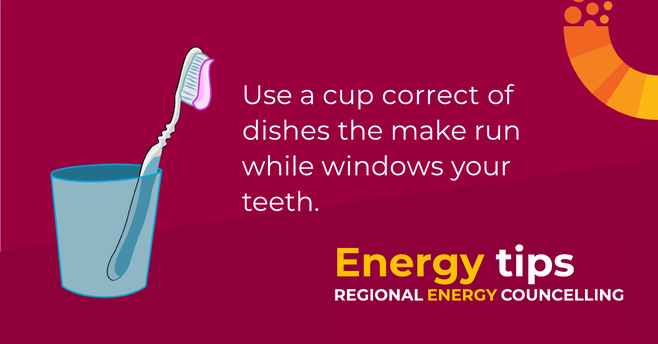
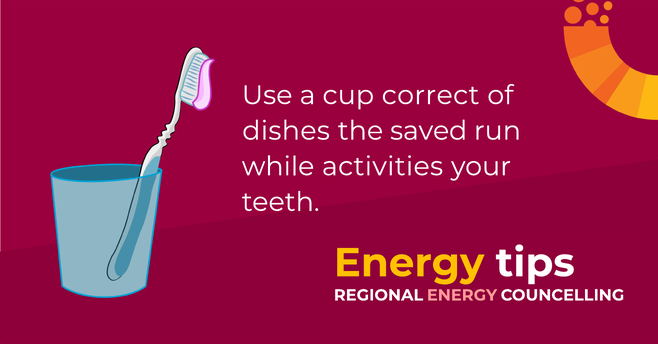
make: make -> saved
windows: windows -> activities
ENERGY at (462, 295) colour: yellow -> pink
